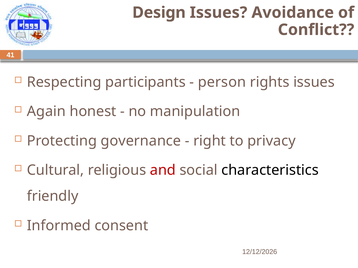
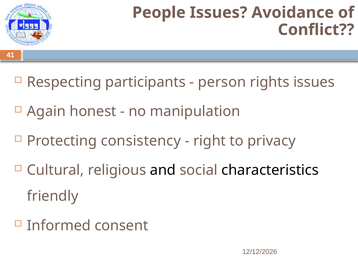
Design: Design -> People
governance: governance -> consistency
and colour: red -> black
